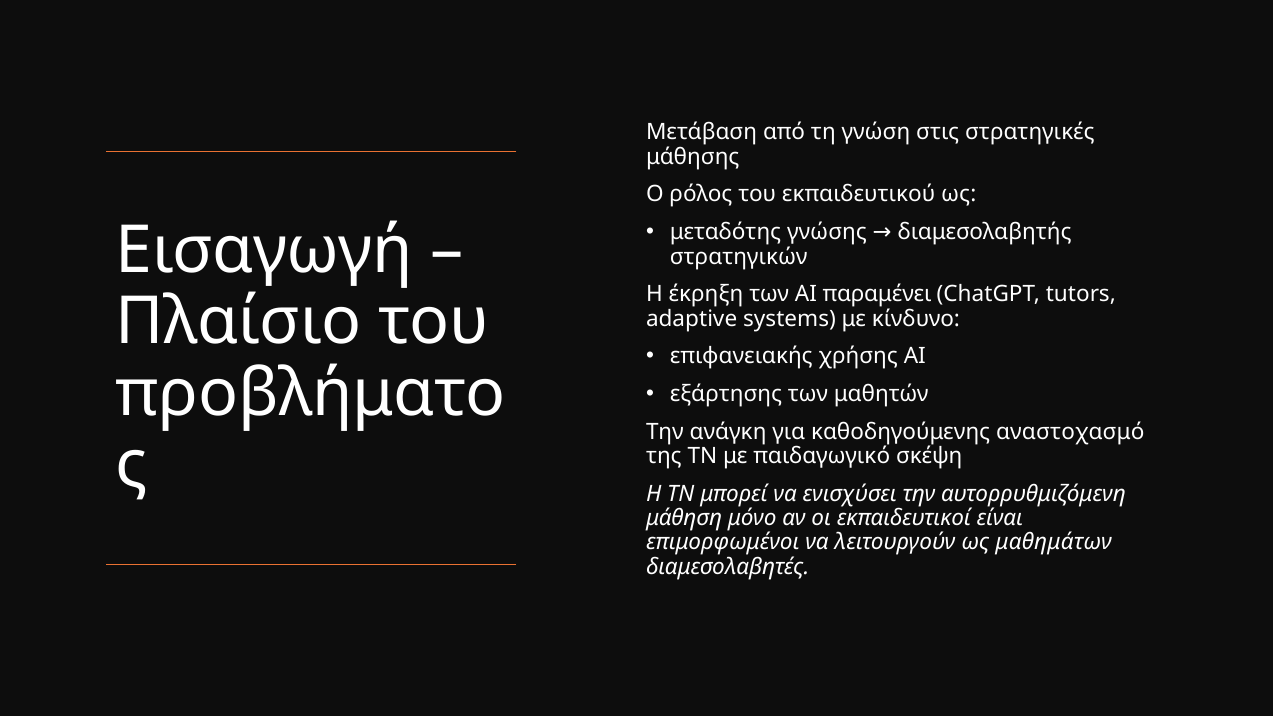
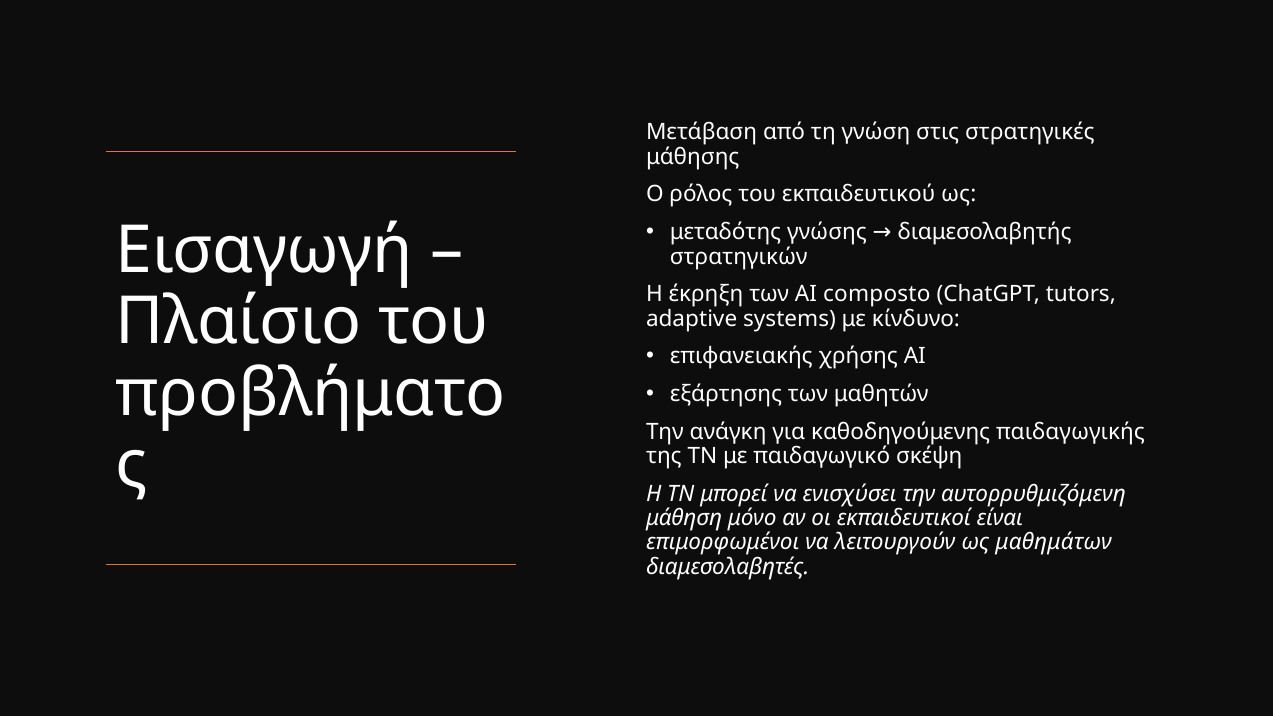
παραμένει: παραμένει -> composto
αναστοχασμό: αναστοχασμό -> παιδαγωγικής
